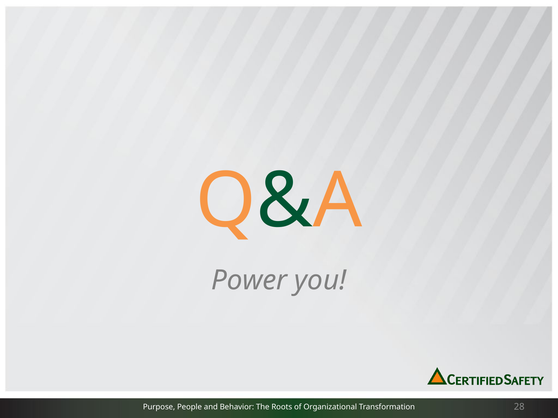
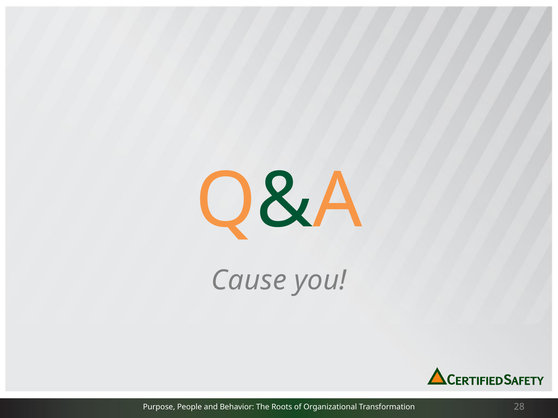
Power: Power -> Cause
